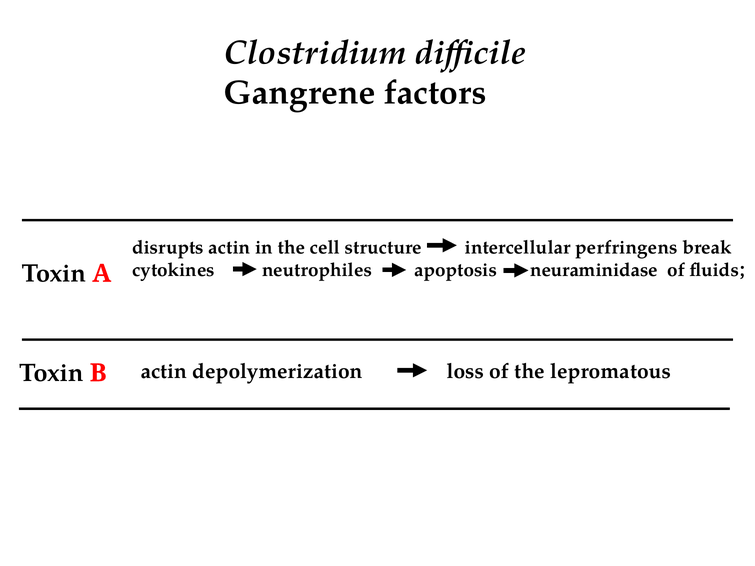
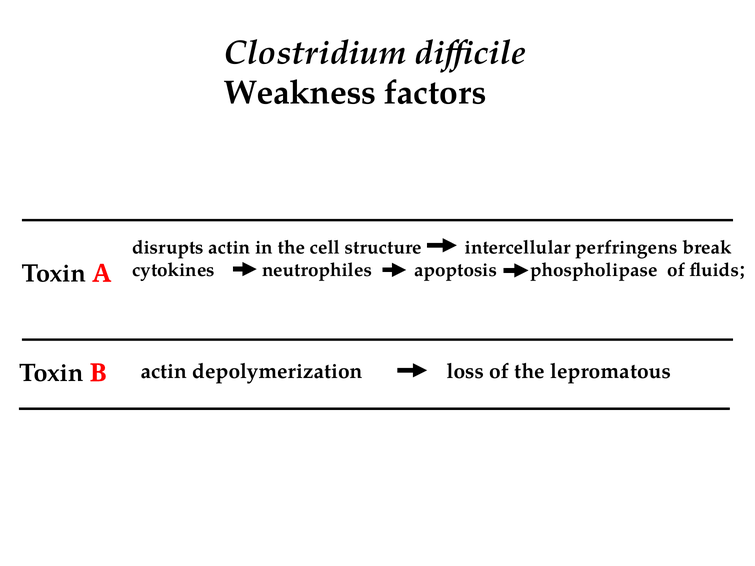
Gangrene: Gangrene -> Weakness
neuraminidase: neuraminidase -> phospholipase
